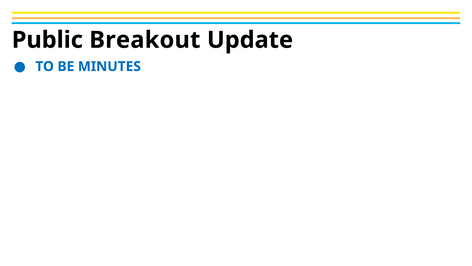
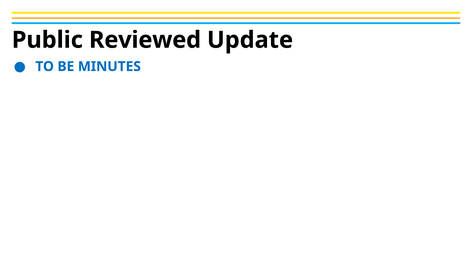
Breakout: Breakout -> Reviewed
